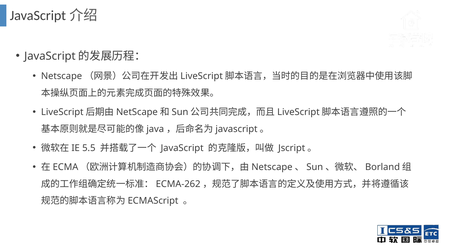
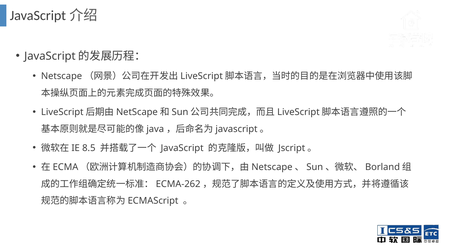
5.5: 5.5 -> 8.5
